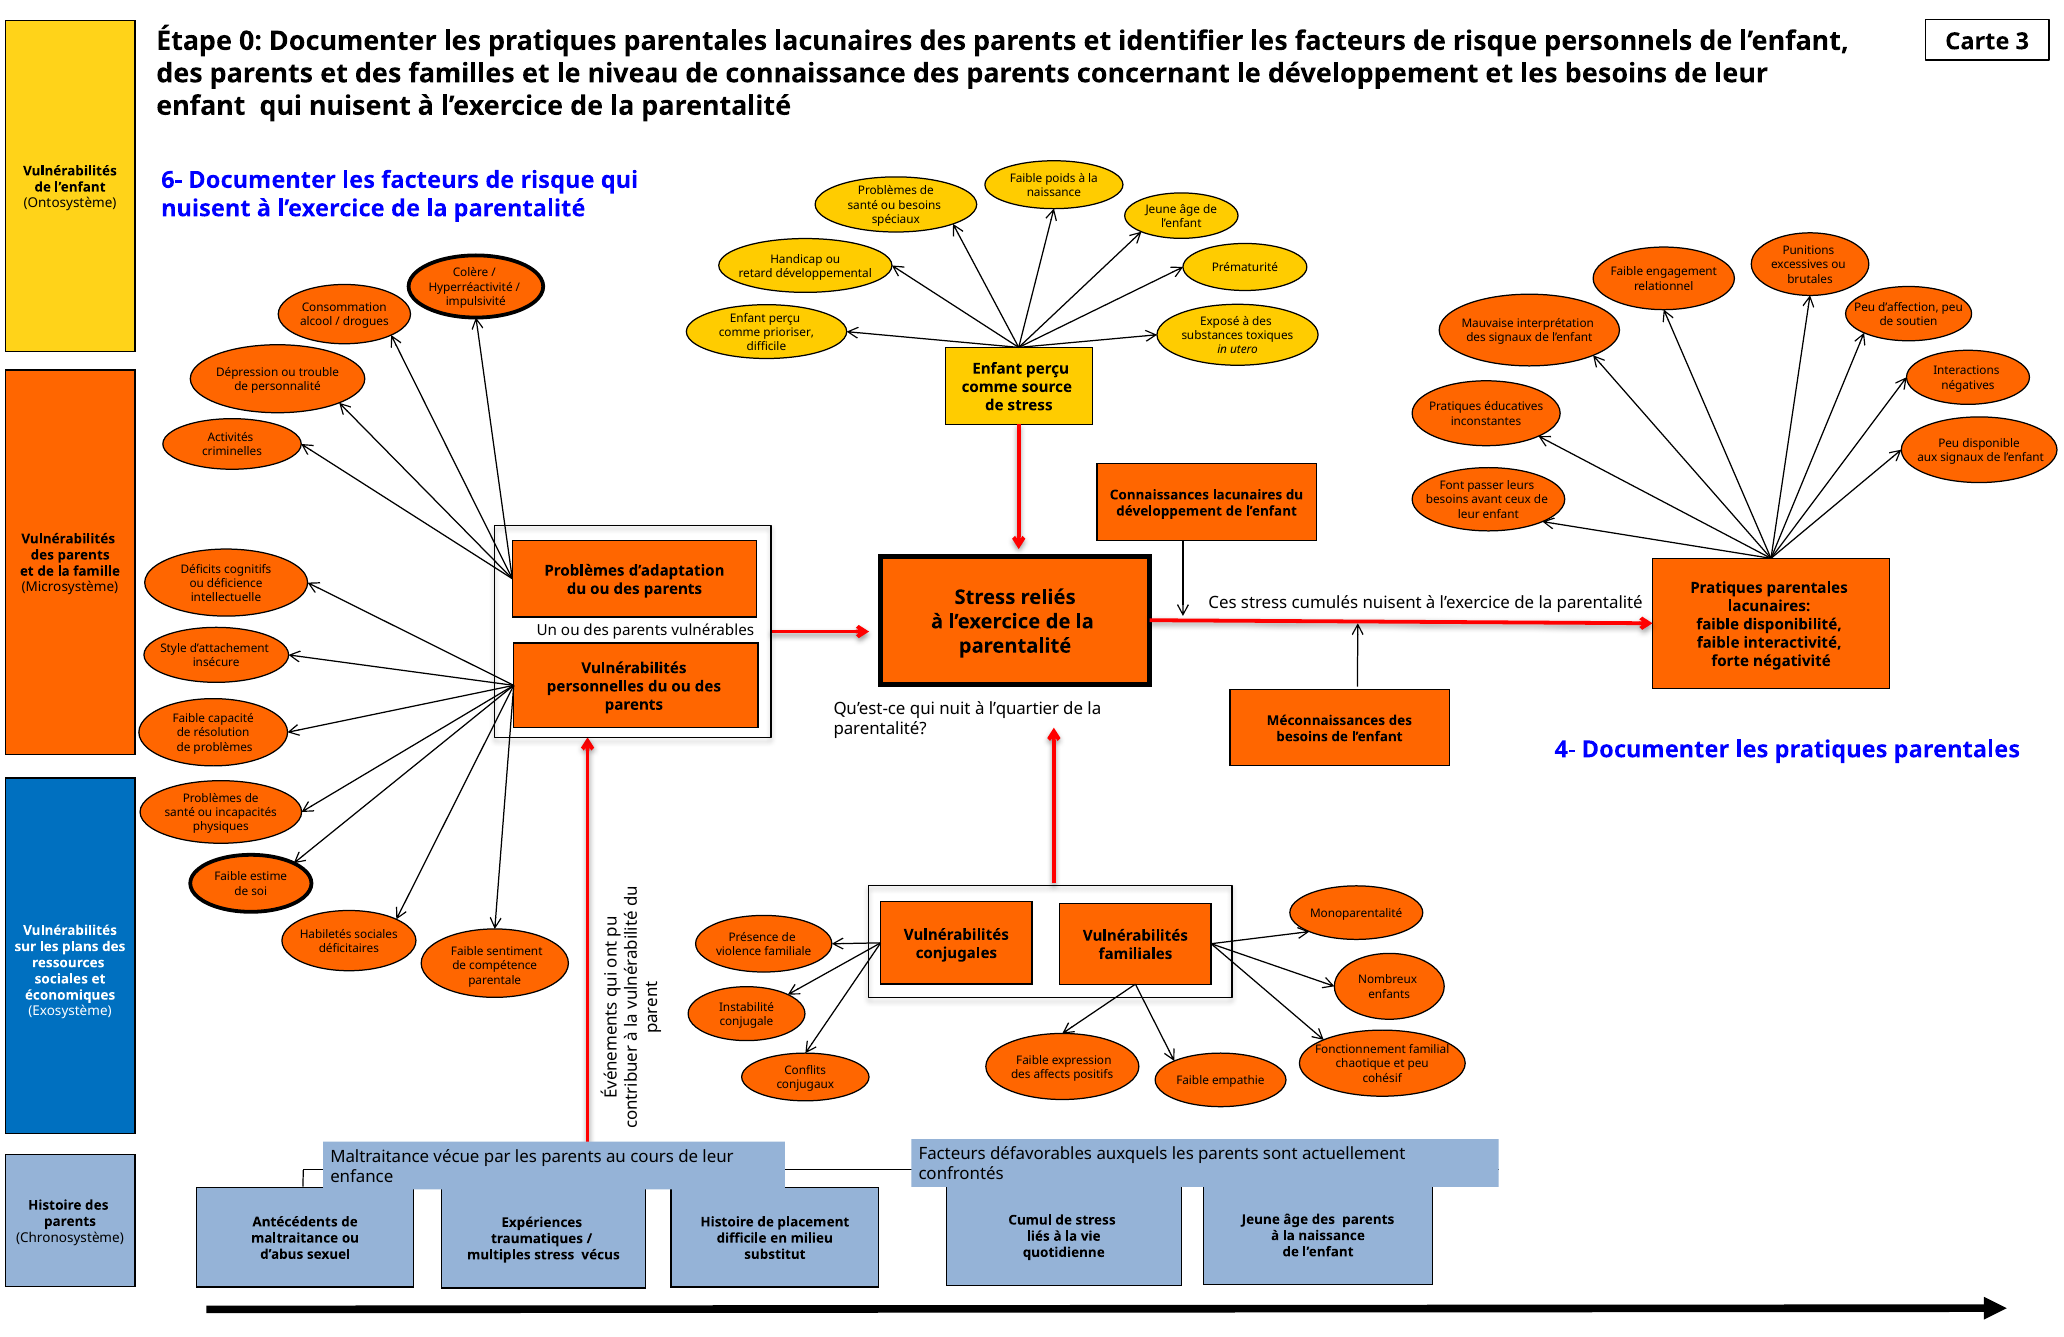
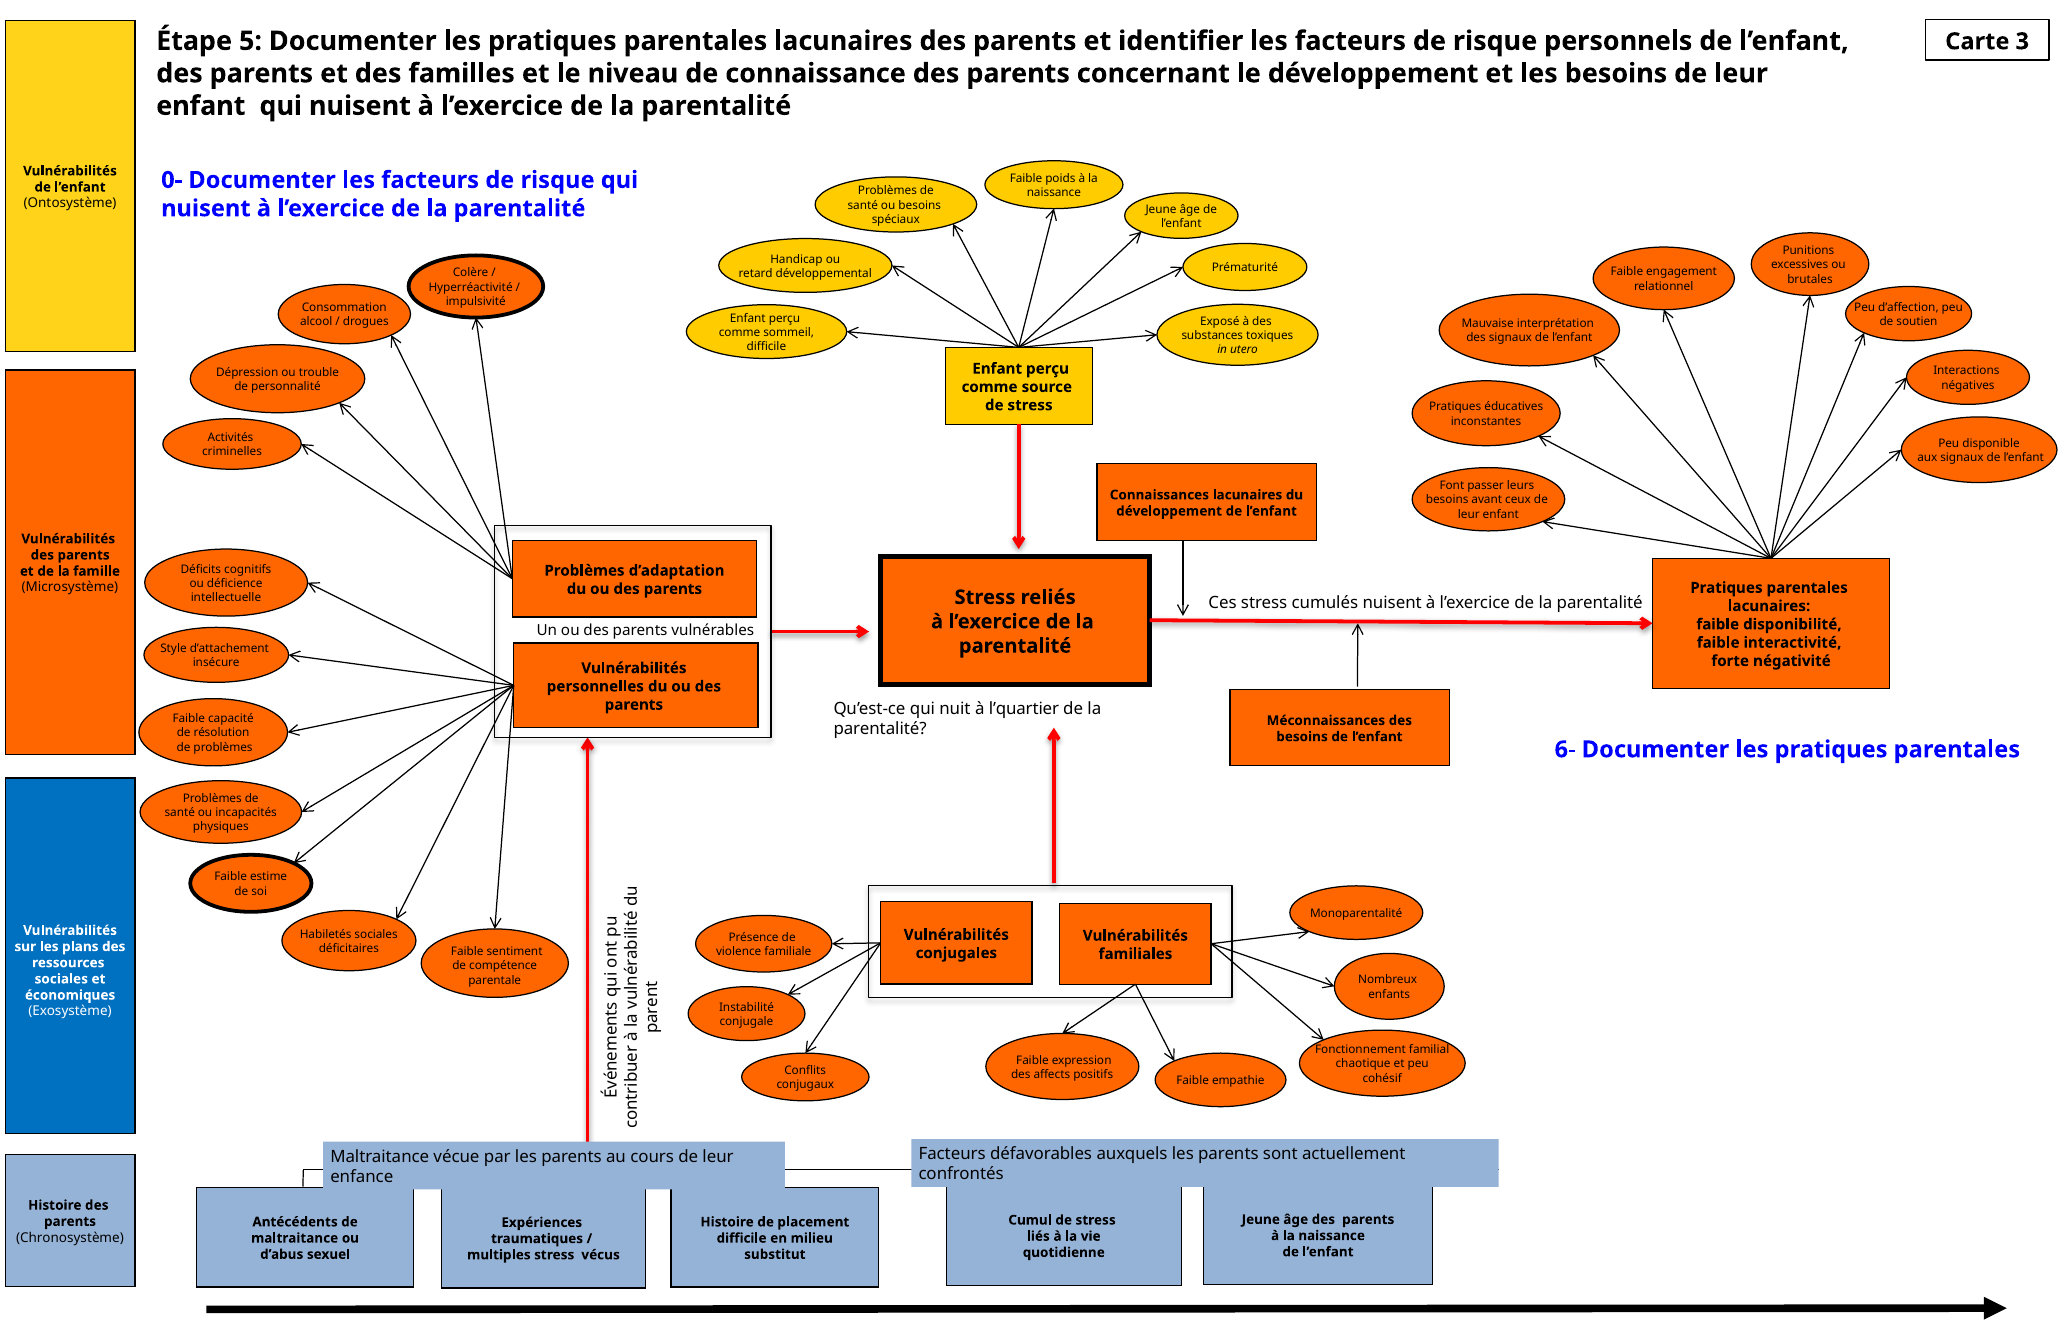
0: 0 -> 5
6-: 6- -> 0-
prioriser: prioriser -> sommeil
4-: 4- -> 6-
